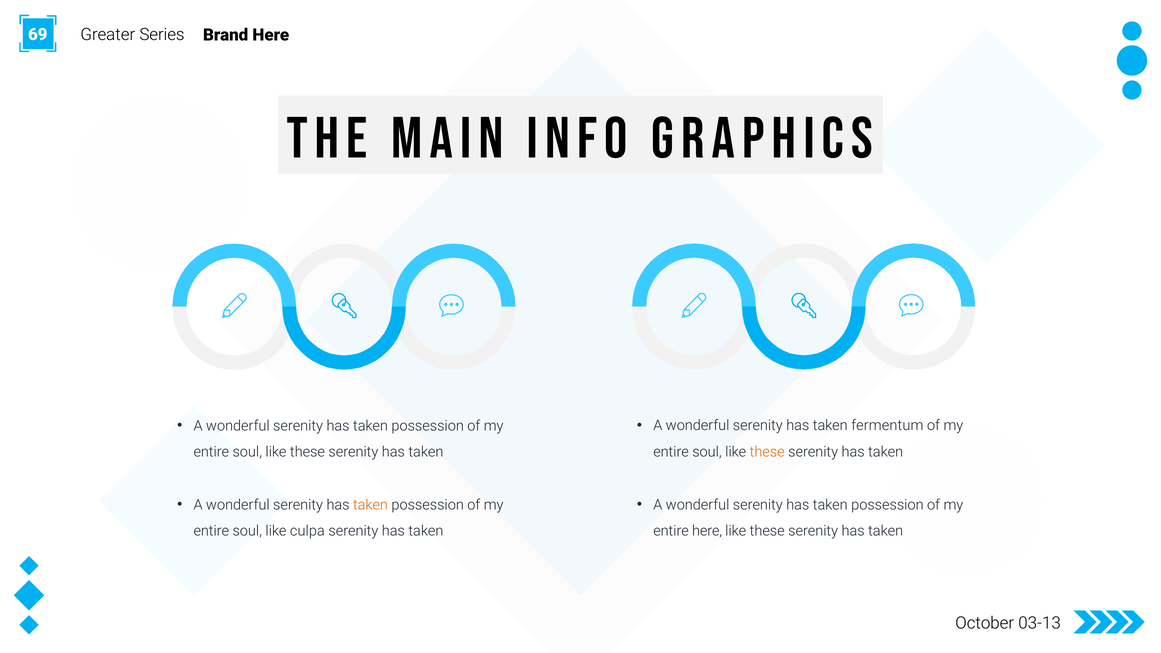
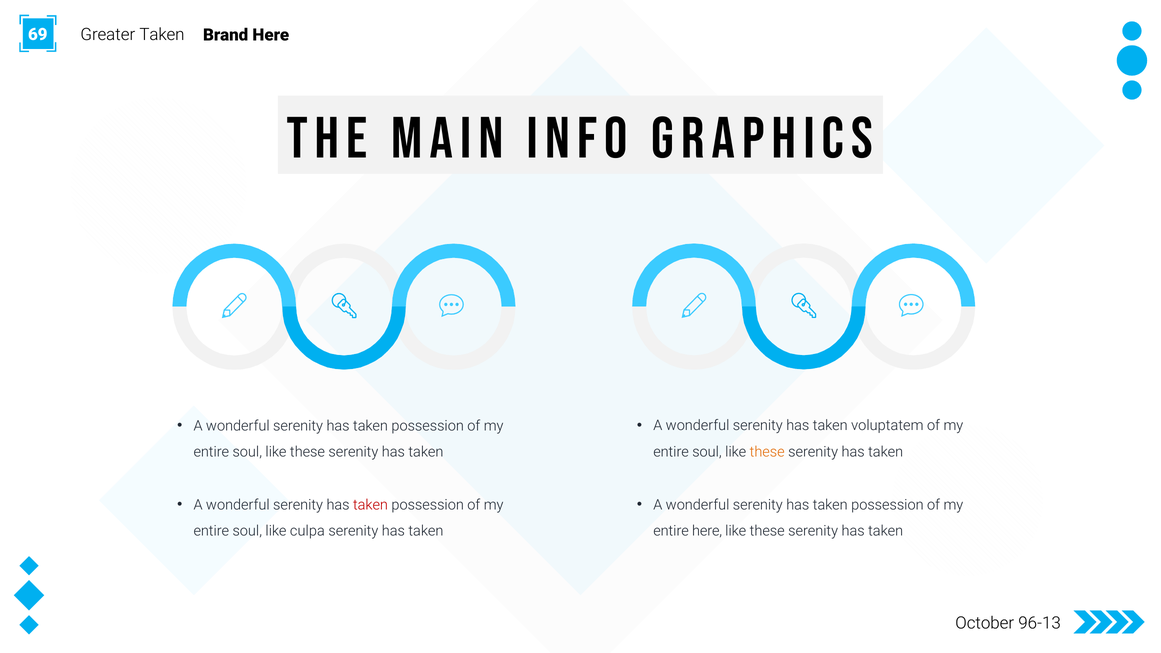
Greater Series: Series -> Taken
fermentum: fermentum -> voluptatem
taken at (370, 505) colour: orange -> red
03-13: 03-13 -> 96-13
